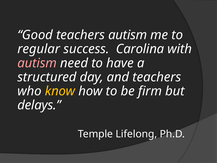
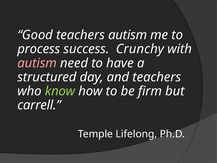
regular: regular -> process
Carolina: Carolina -> Crunchy
know colour: yellow -> light green
delays: delays -> carrell
